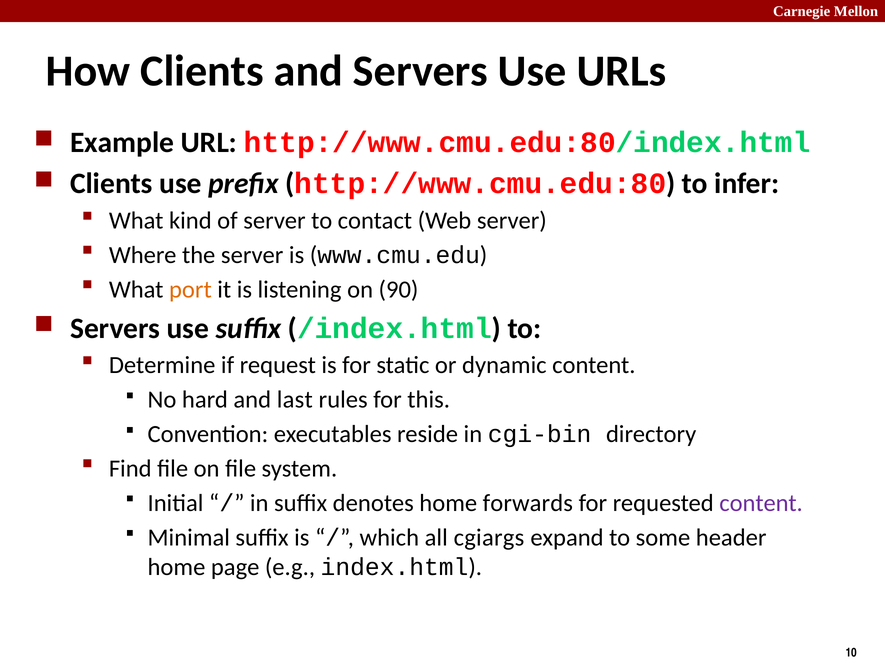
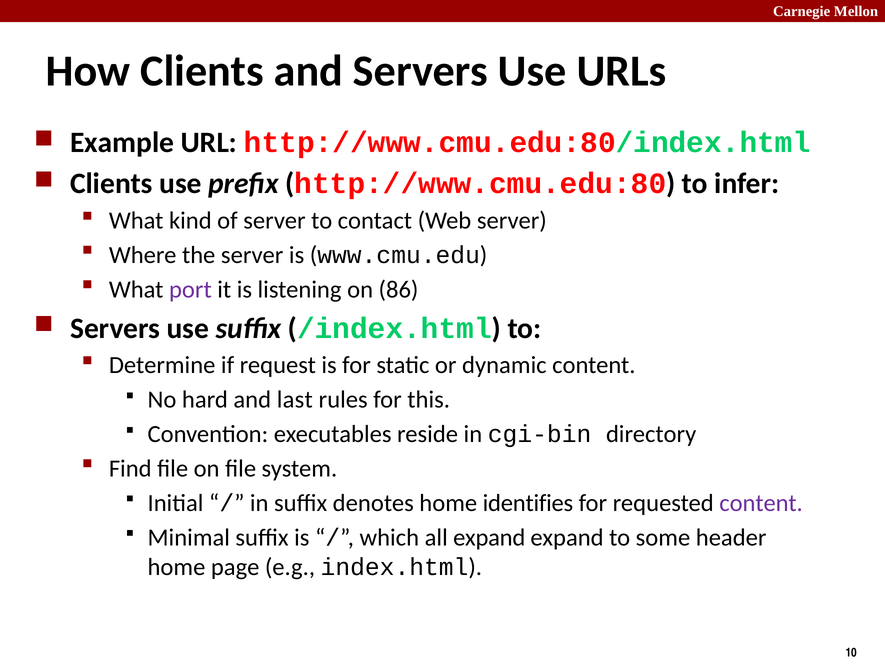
port colour: orange -> purple
90: 90 -> 86
forwards: forwards -> identifies
all cgiargs: cgiargs -> expand
